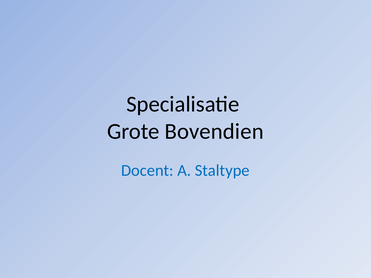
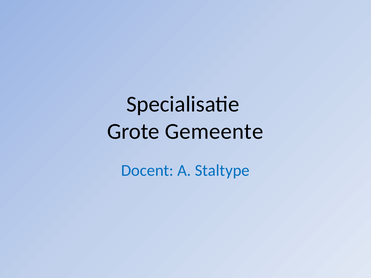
Bovendien: Bovendien -> Gemeente
